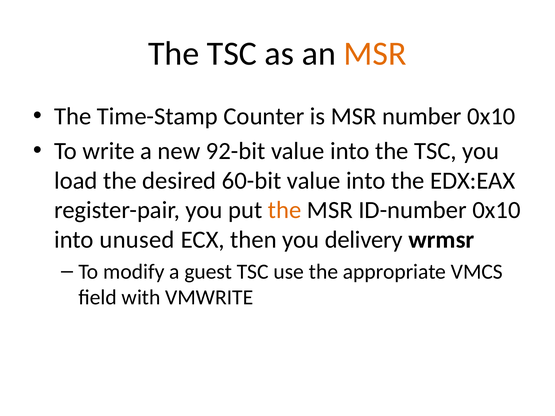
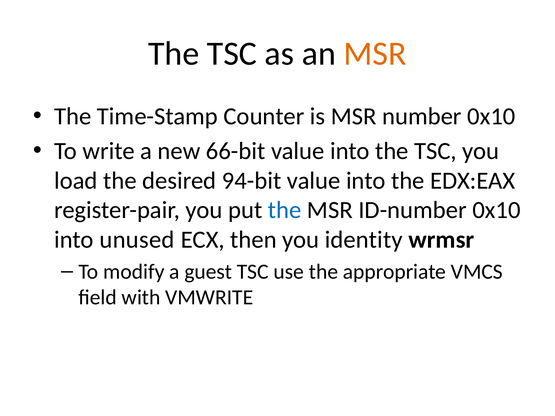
92-bit: 92-bit -> 66-bit
60-bit: 60-bit -> 94-bit
the at (285, 210) colour: orange -> blue
delivery: delivery -> identity
